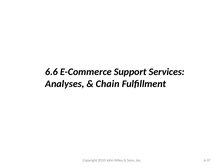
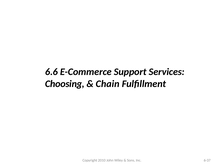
Analyses: Analyses -> Choosing
